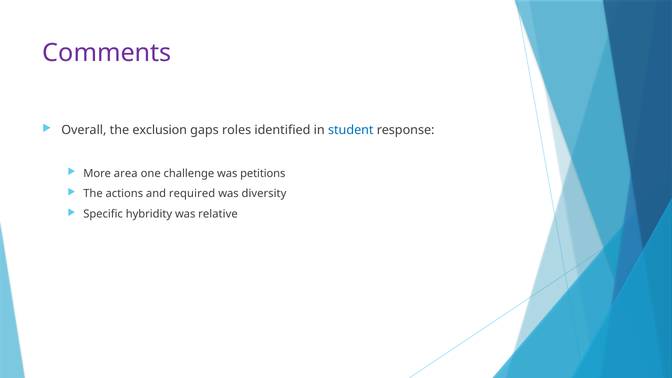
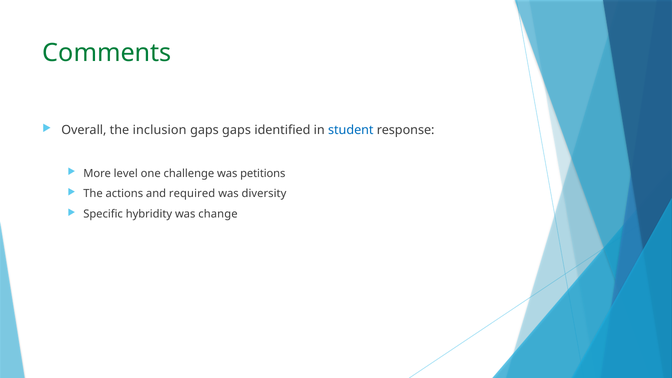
Comments colour: purple -> green
exclusion: exclusion -> inclusion
gaps roles: roles -> gaps
area: area -> level
relative: relative -> change
